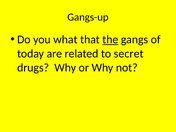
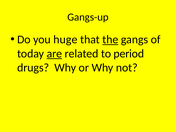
what: what -> huge
are underline: none -> present
secret: secret -> period
